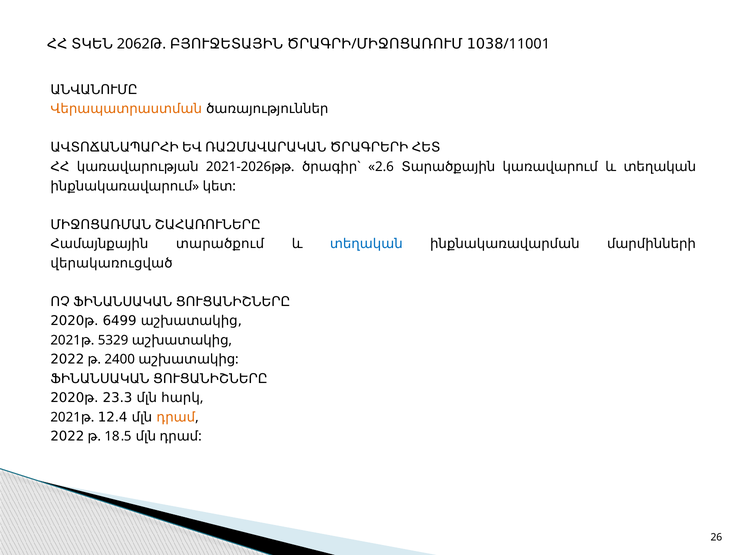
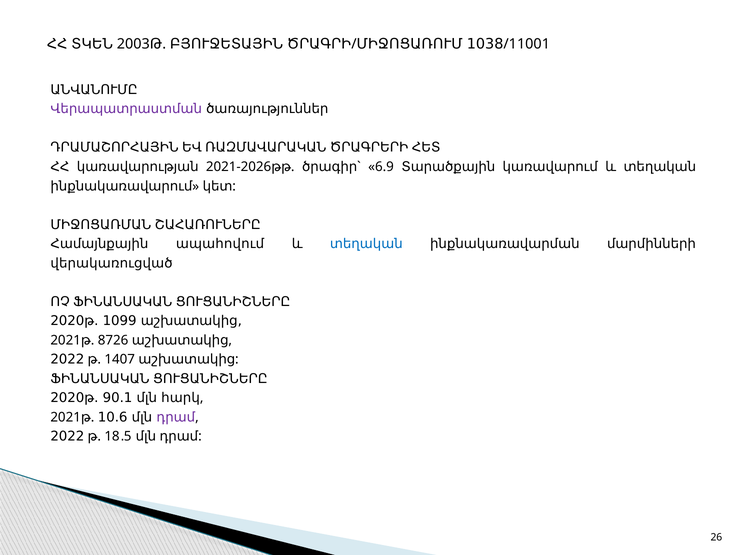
2062: 2062 -> 2003
Վերապատրաստման colour: orange -> purple
ԱՎՏՈՃԱՆԱՊԱՐՀԻ: ԱՎՏՈՃԱՆԱՊԱՐՀԻ -> ԴՐԱՄԱՇՈՐՀԱՅԻՆ
2.6: 2.6 -> 6.9
տարածքում: տարածքում -> ապահովում
6499: 6499 -> 1099
5329: 5329 -> 8726
2400: 2400 -> 1407
23.3: 23.3 -> 90.1
12.4: 12.4 -> 10.6
դրամ at (176, 417) colour: orange -> purple
